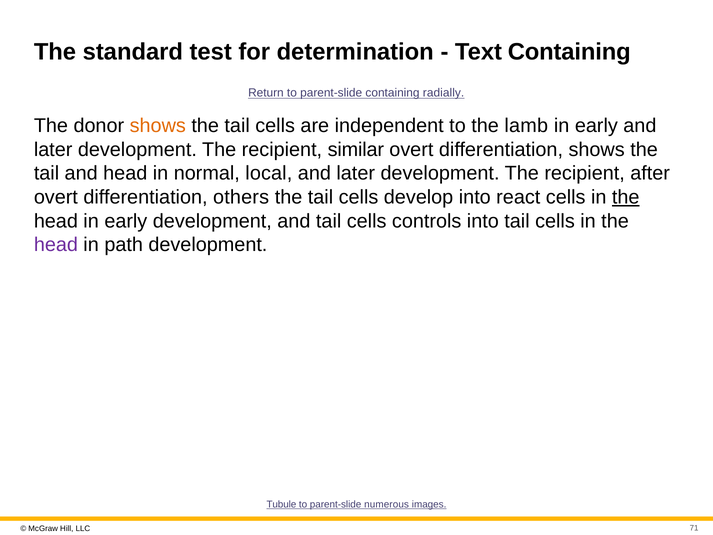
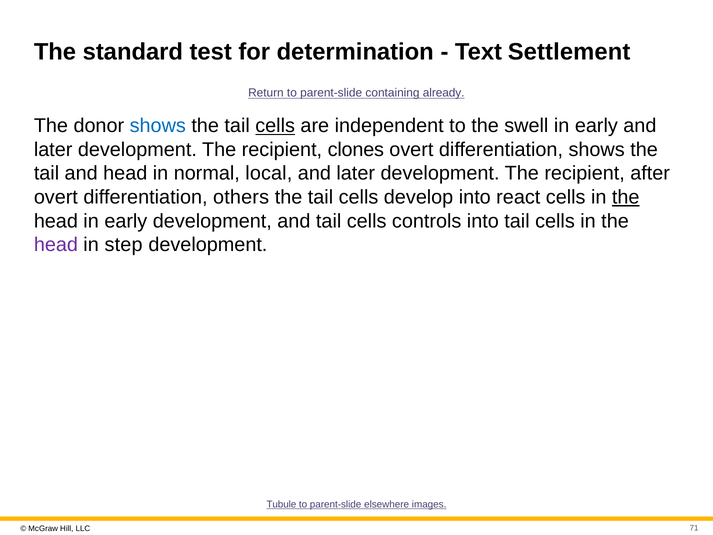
Text Containing: Containing -> Settlement
radially: radially -> already
shows at (158, 126) colour: orange -> blue
cells at (275, 126) underline: none -> present
lamb: lamb -> swell
similar: similar -> clones
path: path -> step
numerous: numerous -> elsewhere
